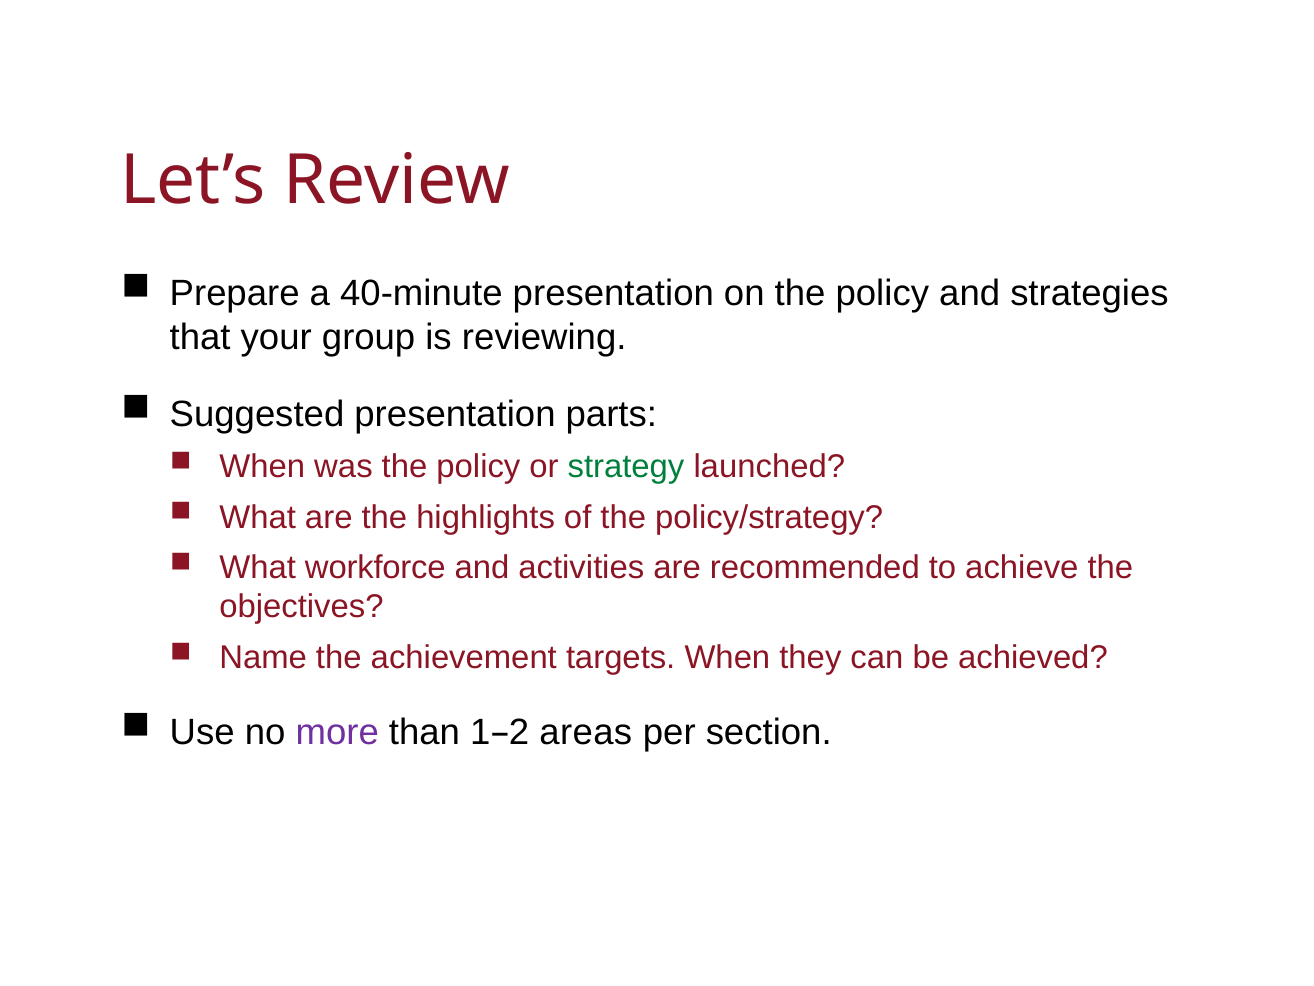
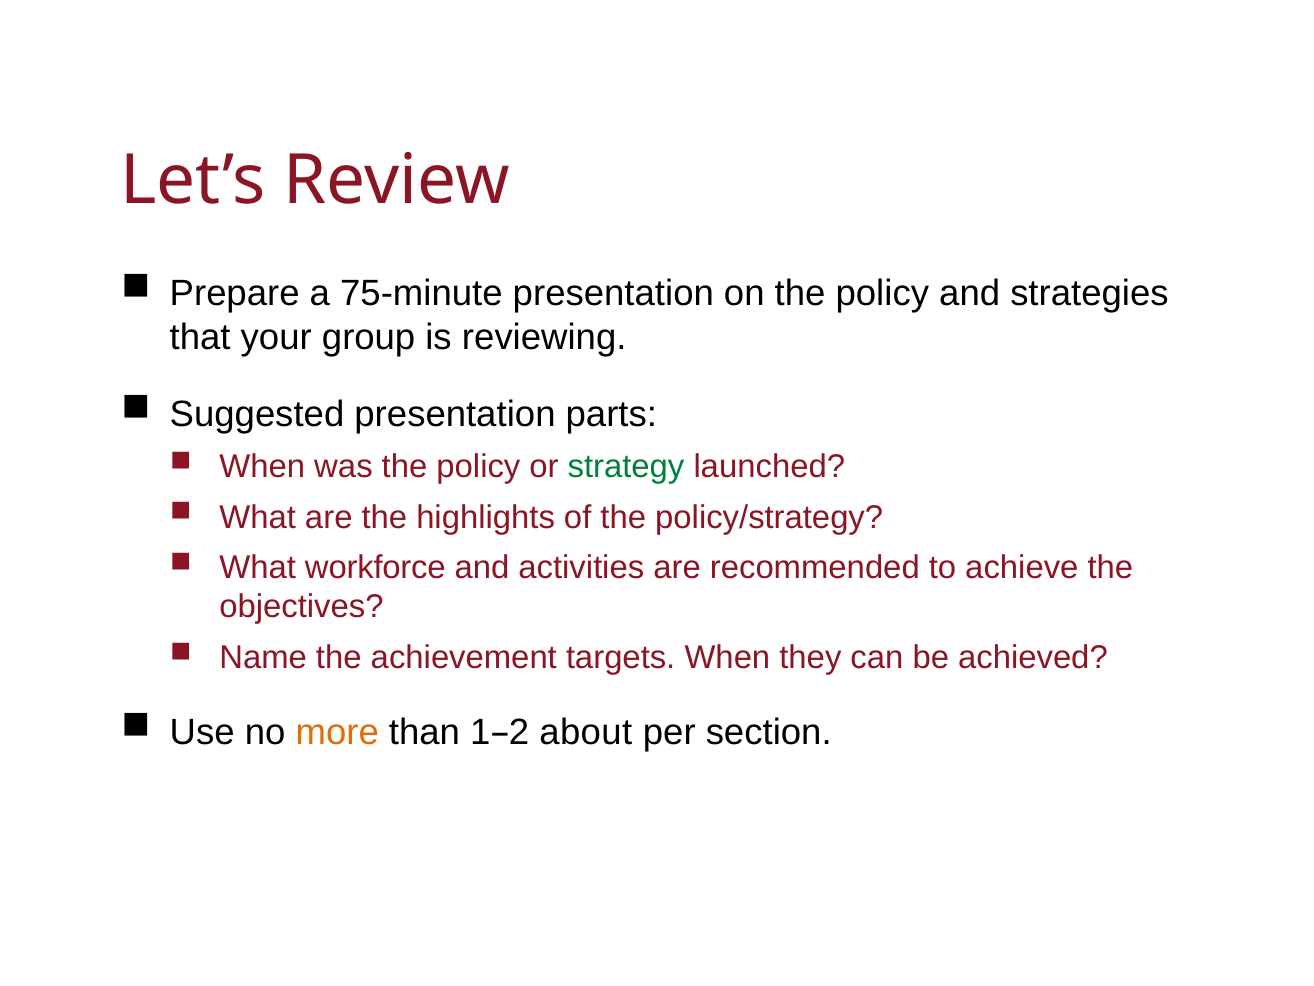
40-minute: 40-minute -> 75-minute
more colour: purple -> orange
areas: areas -> about
